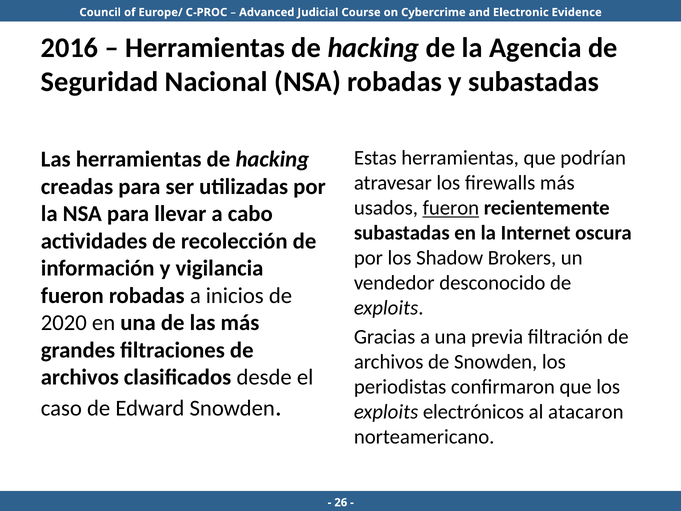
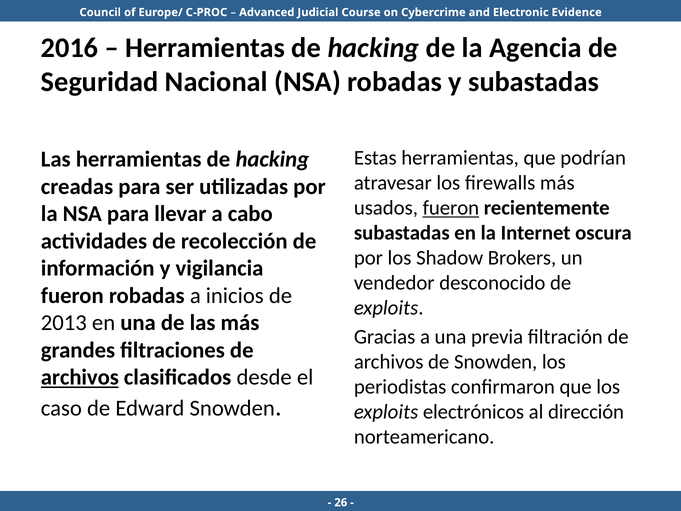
2020: 2020 -> 2013
archivos at (80, 377) underline: none -> present
atacaron: atacaron -> dirección
